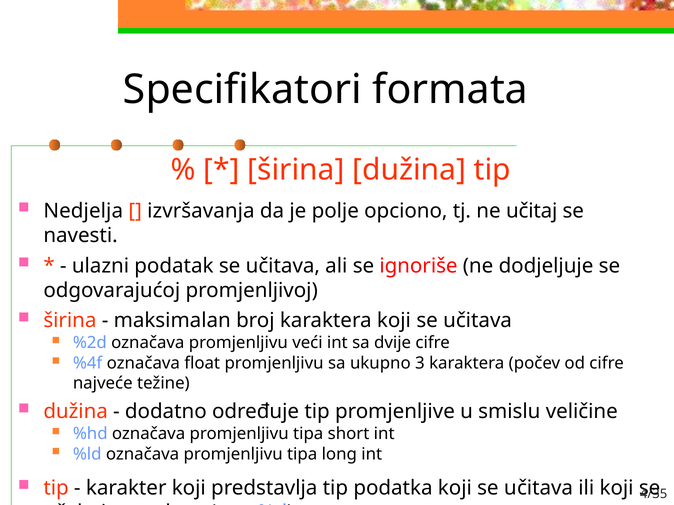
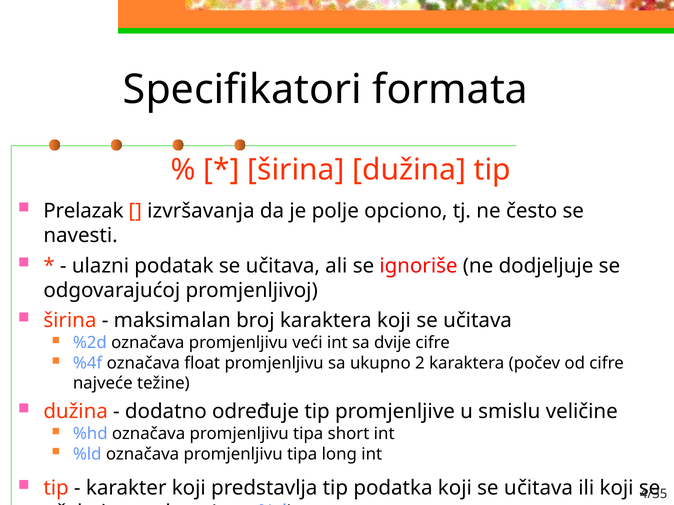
Nedjelja: Nedjelja -> Prelazak
učitaj: učitaj -> često
3: 3 -> 2
